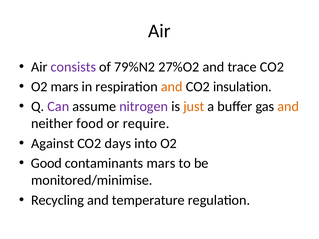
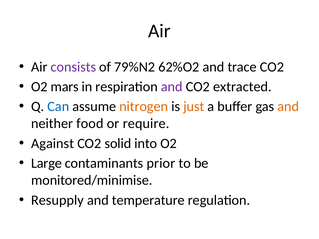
27%O2: 27%O2 -> 62%O2
and at (172, 87) colour: orange -> purple
insulation: insulation -> extracted
Can colour: purple -> blue
nitrogen colour: purple -> orange
days: days -> solid
Good: Good -> Large
contaminants mars: mars -> prior
Recycling: Recycling -> Resupply
